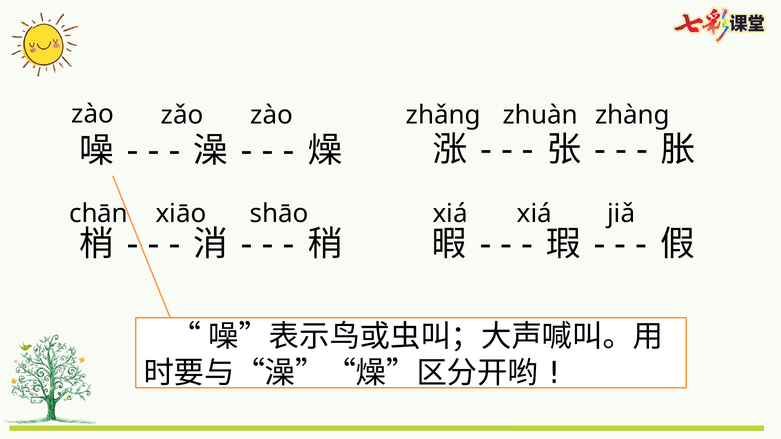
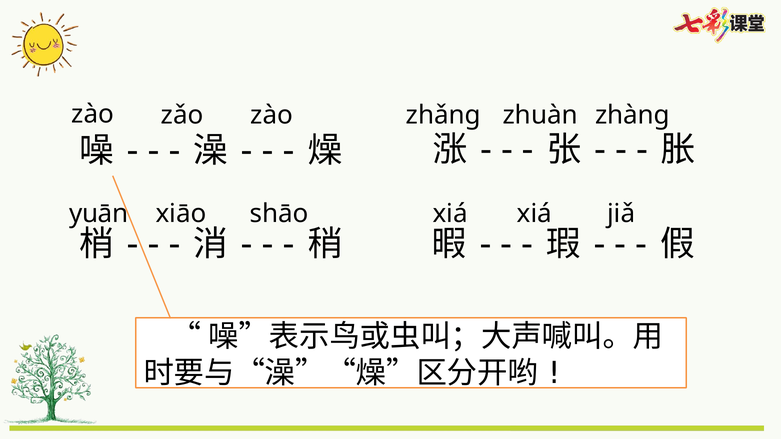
chān: chān -> yuān
